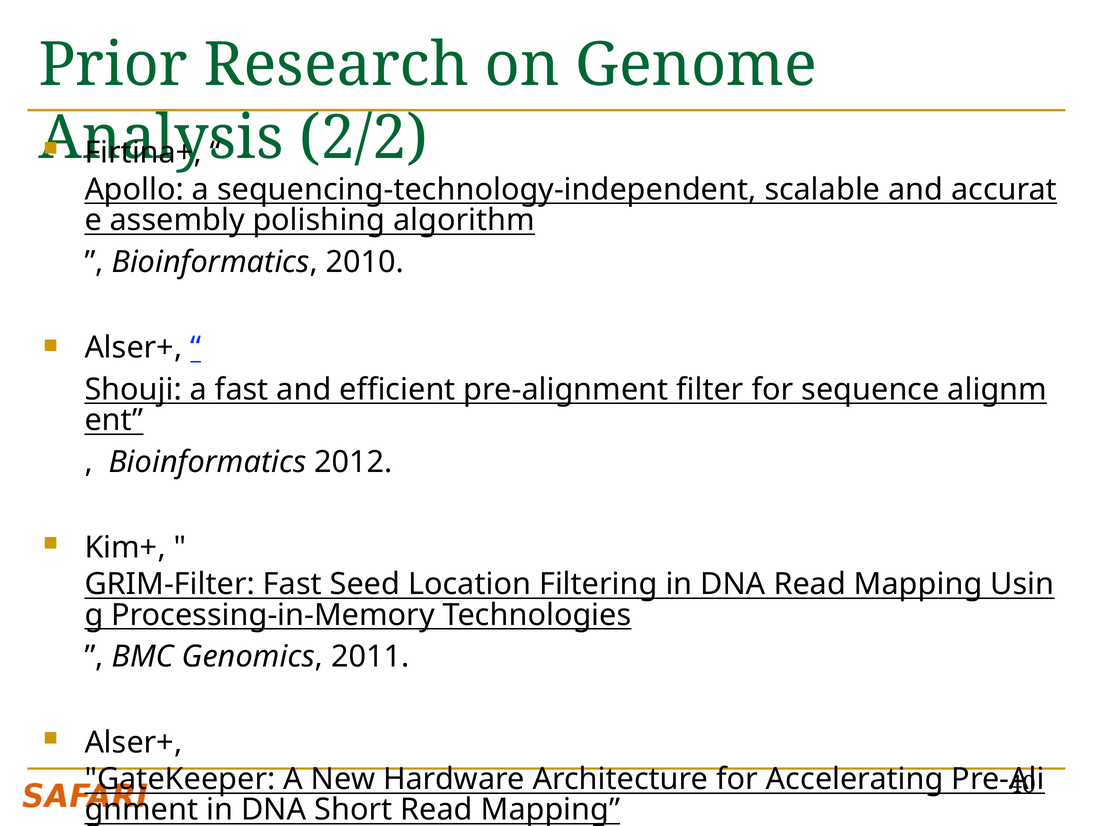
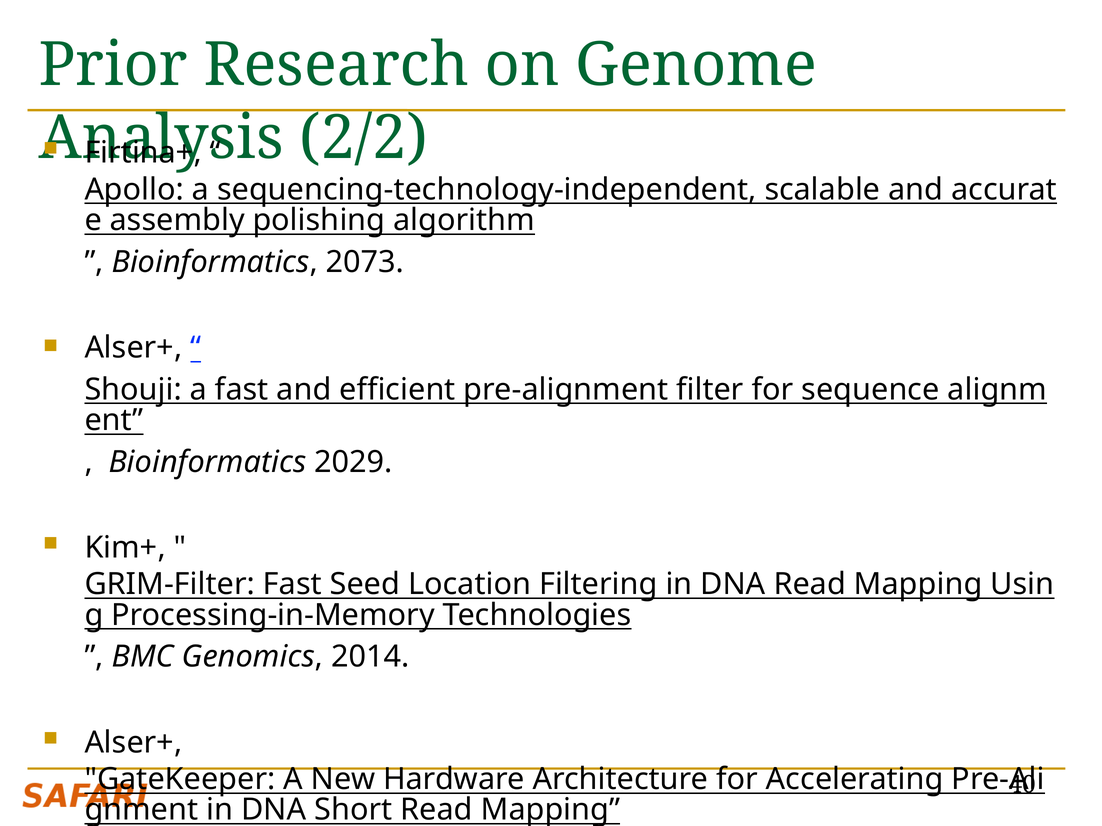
2010: 2010 -> 2073
2012: 2012 -> 2029
2011: 2011 -> 2014
